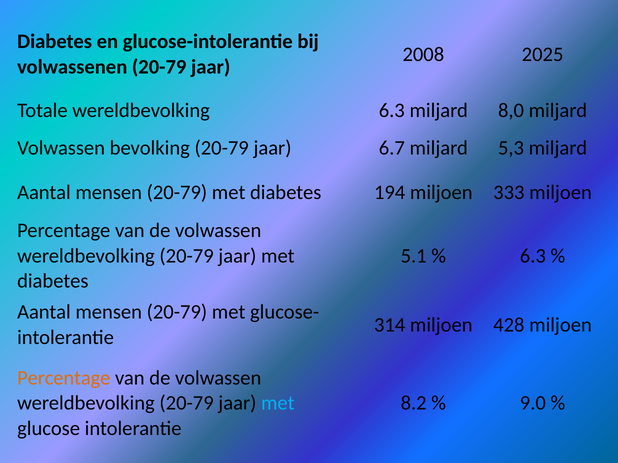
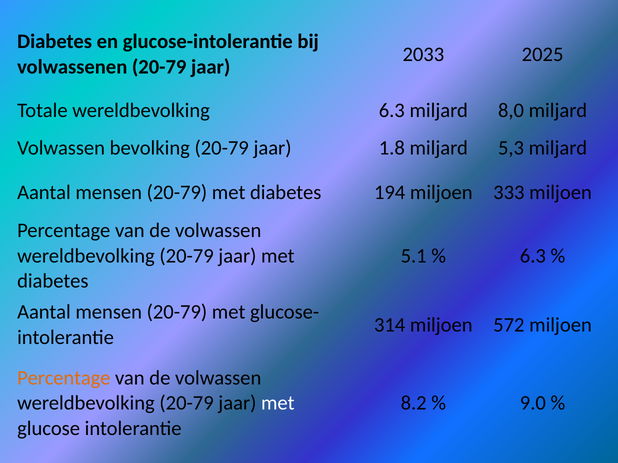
2008: 2008 -> 2033
6.7: 6.7 -> 1.8
428: 428 -> 572
met at (278, 404) colour: light blue -> white
